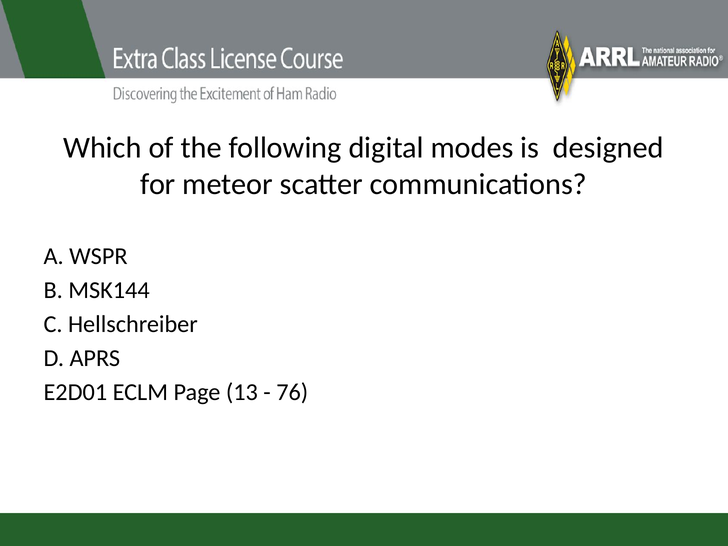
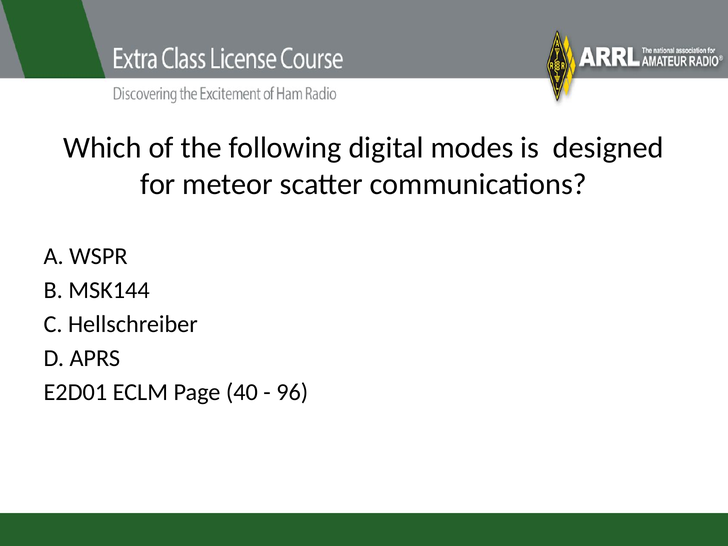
13: 13 -> 40
76: 76 -> 96
